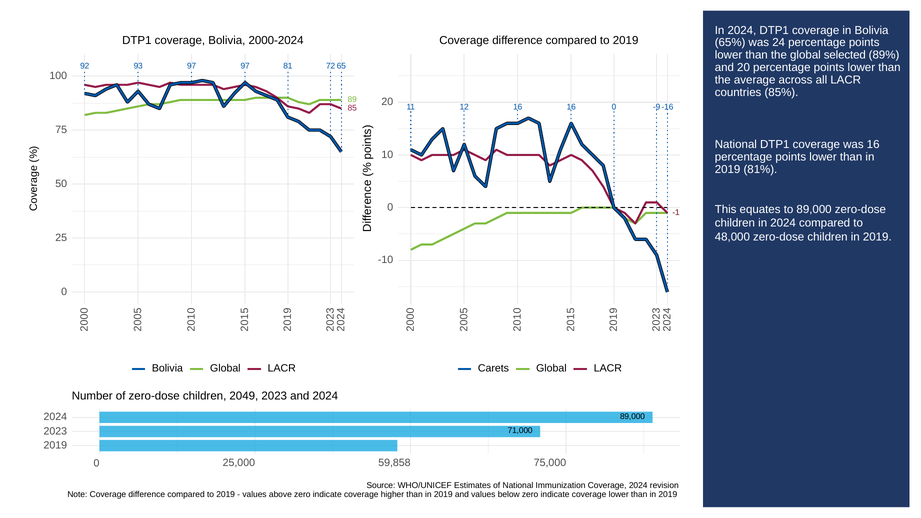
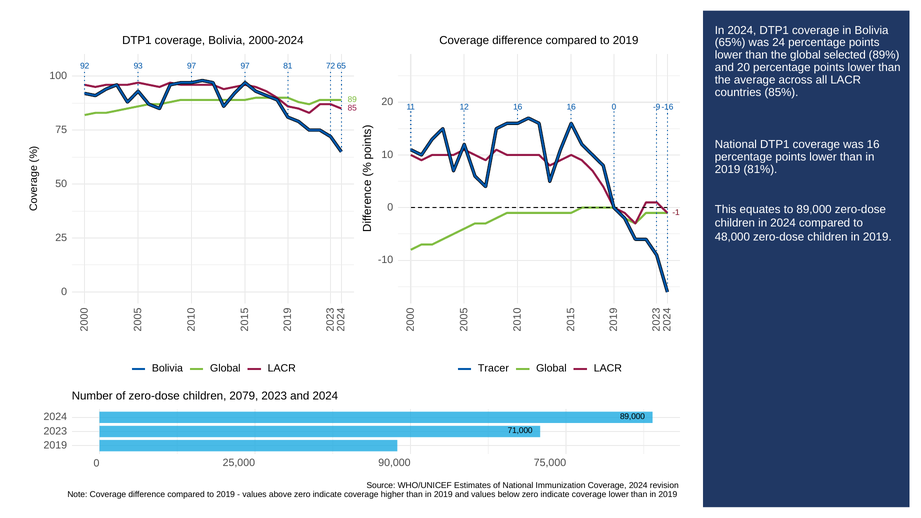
Carets: Carets -> Tracer
2049: 2049 -> 2079
59,858: 59,858 -> 90,000
